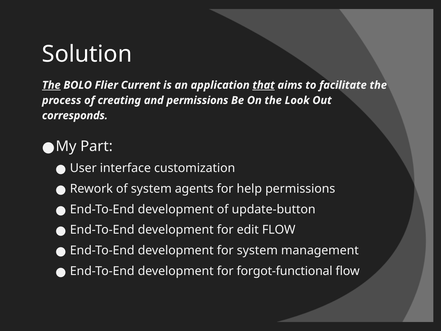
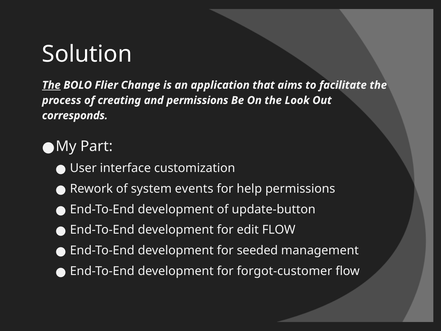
Current: Current -> Change
that underline: present -> none
agents: agents -> events
for system: system -> seeded
forgot-functional: forgot-functional -> forgot-customer
